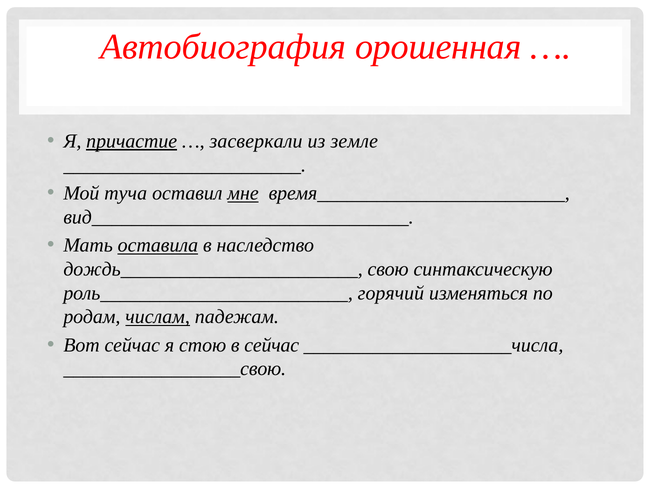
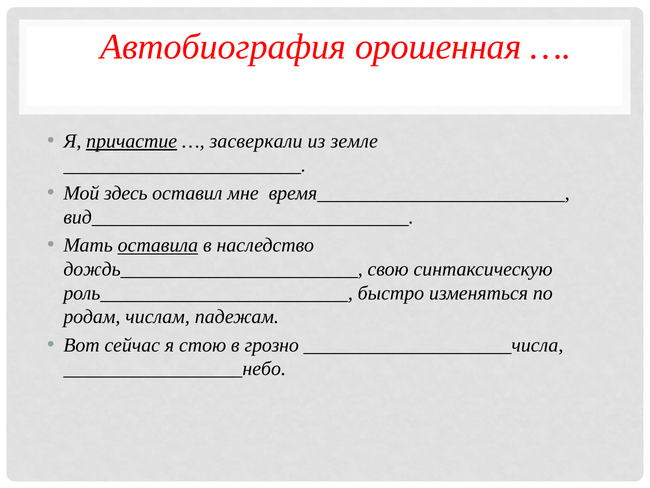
туча: туча -> здесь
мне underline: present -> none
горячий: горячий -> быстро
числам underline: present -> none
в сейчас: сейчас -> грозно
__________________свою: __________________свою -> __________________небо
